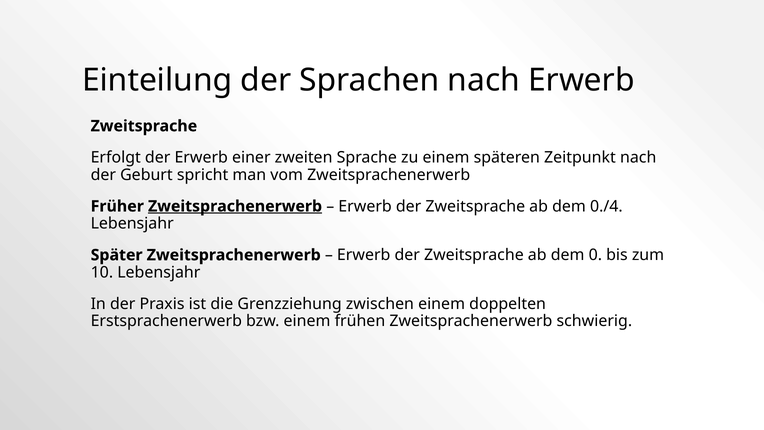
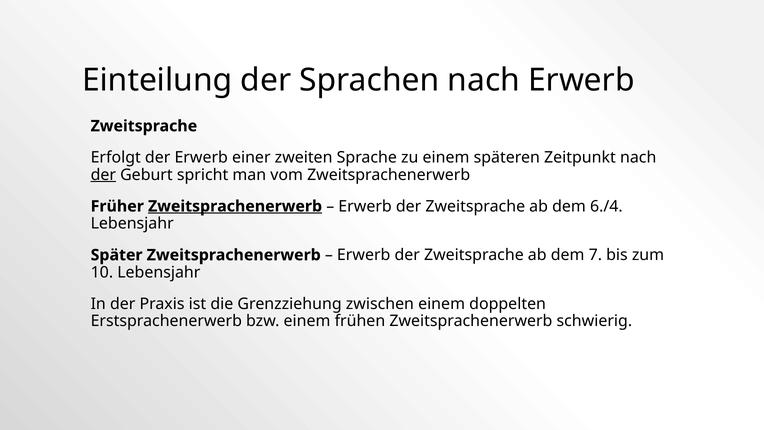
der at (103, 175) underline: none -> present
0./4: 0./4 -> 6./4
0: 0 -> 7
